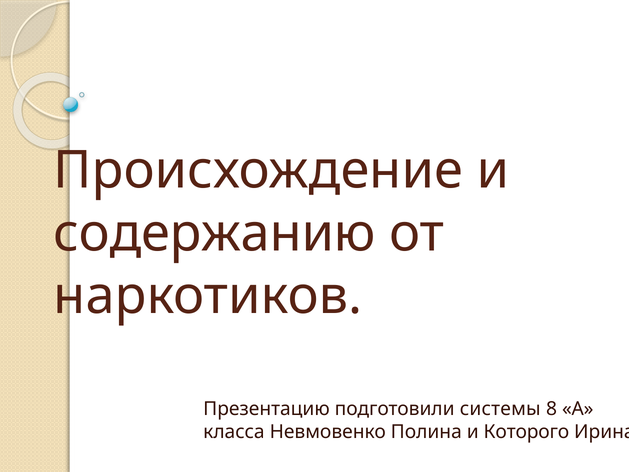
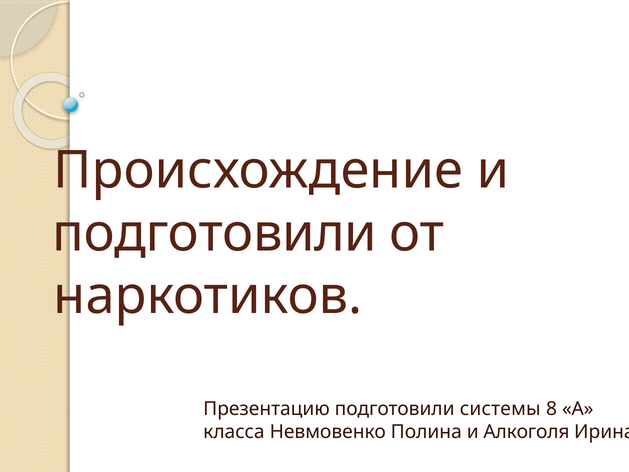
содержанию at (215, 233): содержанию -> подготовили
Которого: Которого -> Алкоголя
